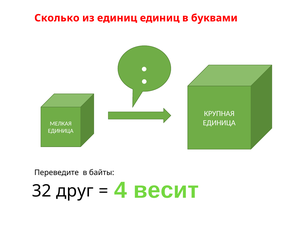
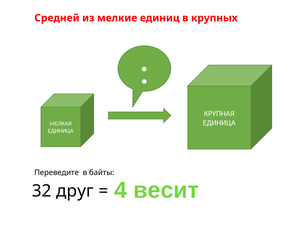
Сколько: Сколько -> Средней
из единиц: единиц -> мелкие
буквами: буквами -> крупных
